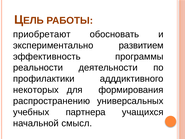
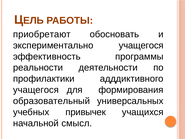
экспериментально развитием: развитием -> учащегося
некоторых at (36, 90): некоторых -> учащегося
распространению: распространению -> образовательный
партнера: партнера -> привычек
